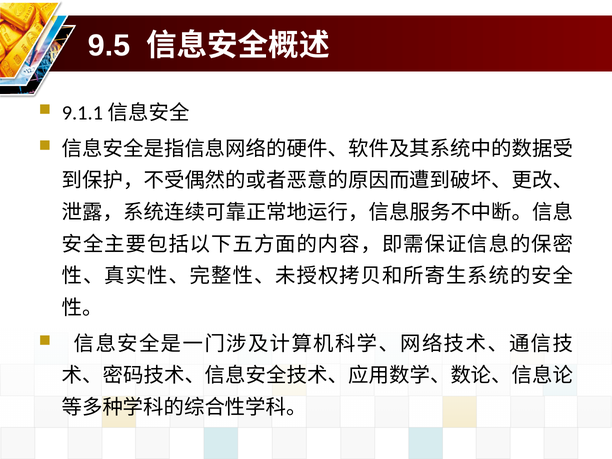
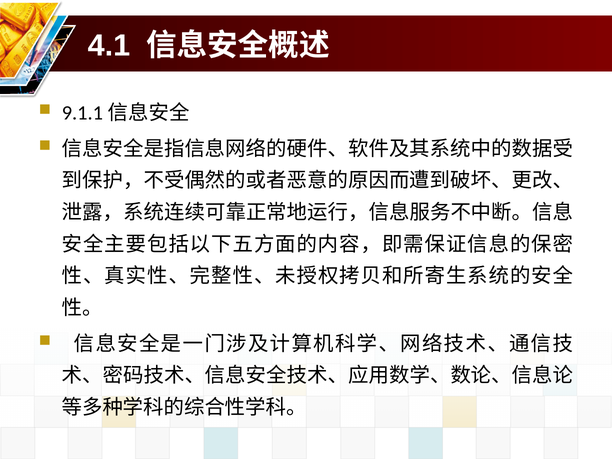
9.5: 9.5 -> 4.1
